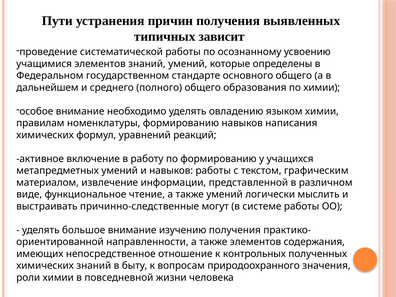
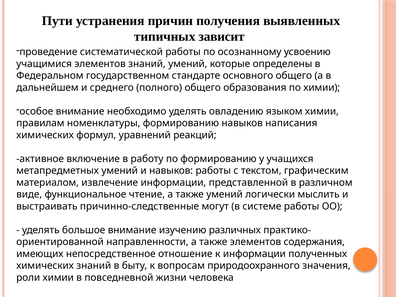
изучению получения: получения -> различных
к контрольных: контрольных -> информации
